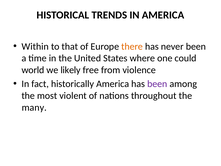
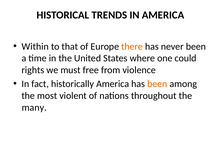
world: world -> rights
likely: likely -> must
been at (157, 84) colour: purple -> orange
